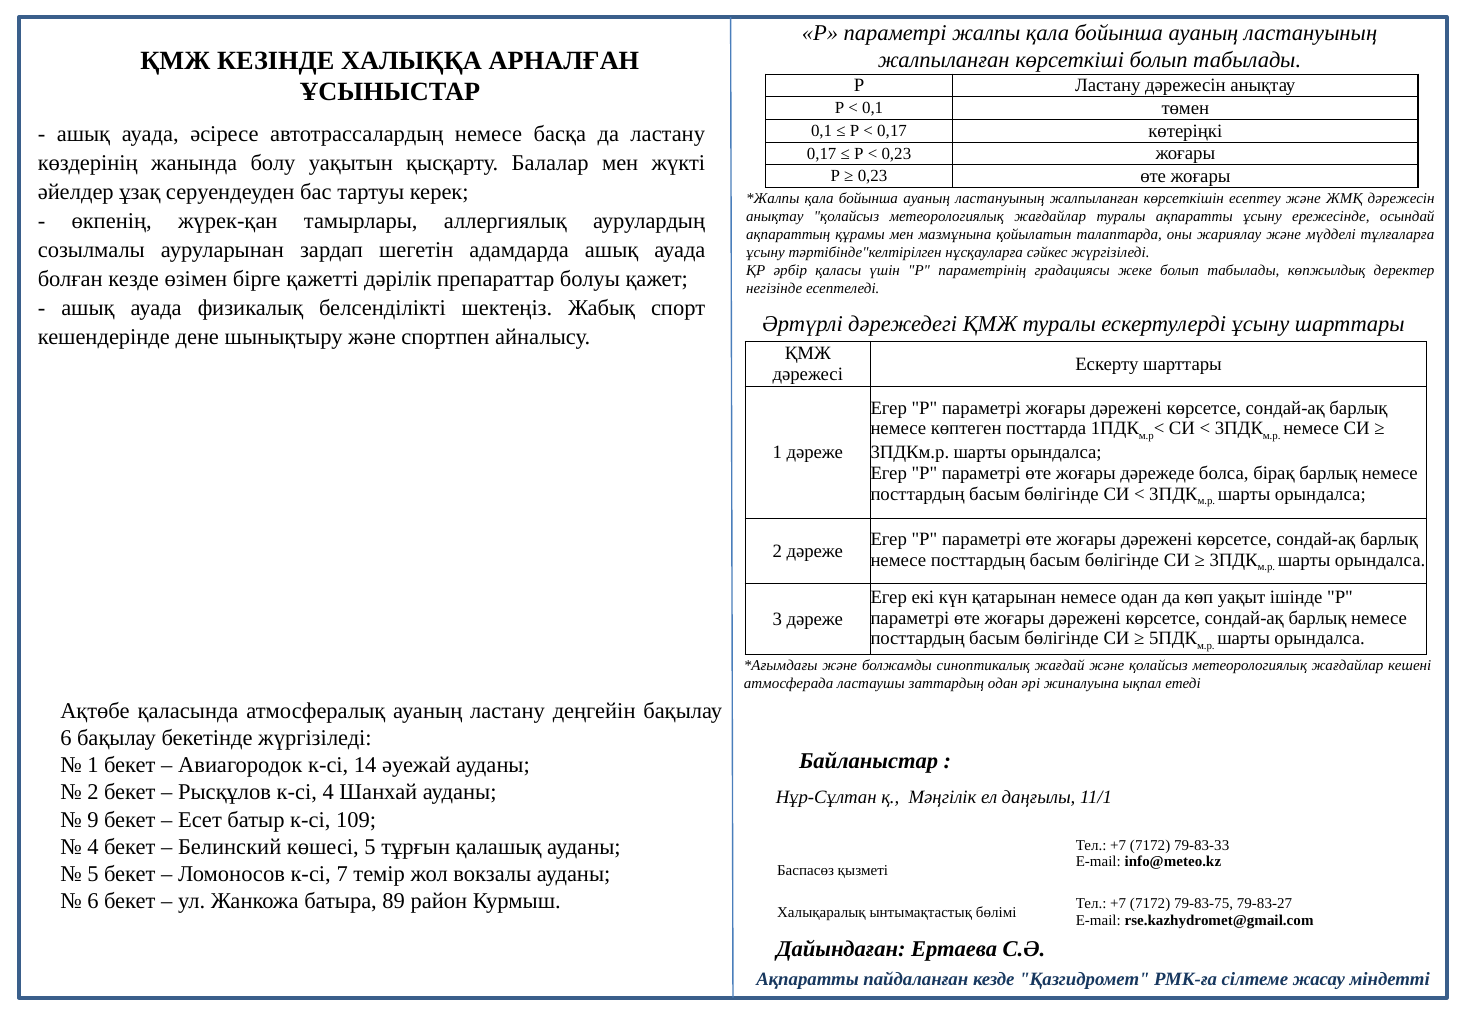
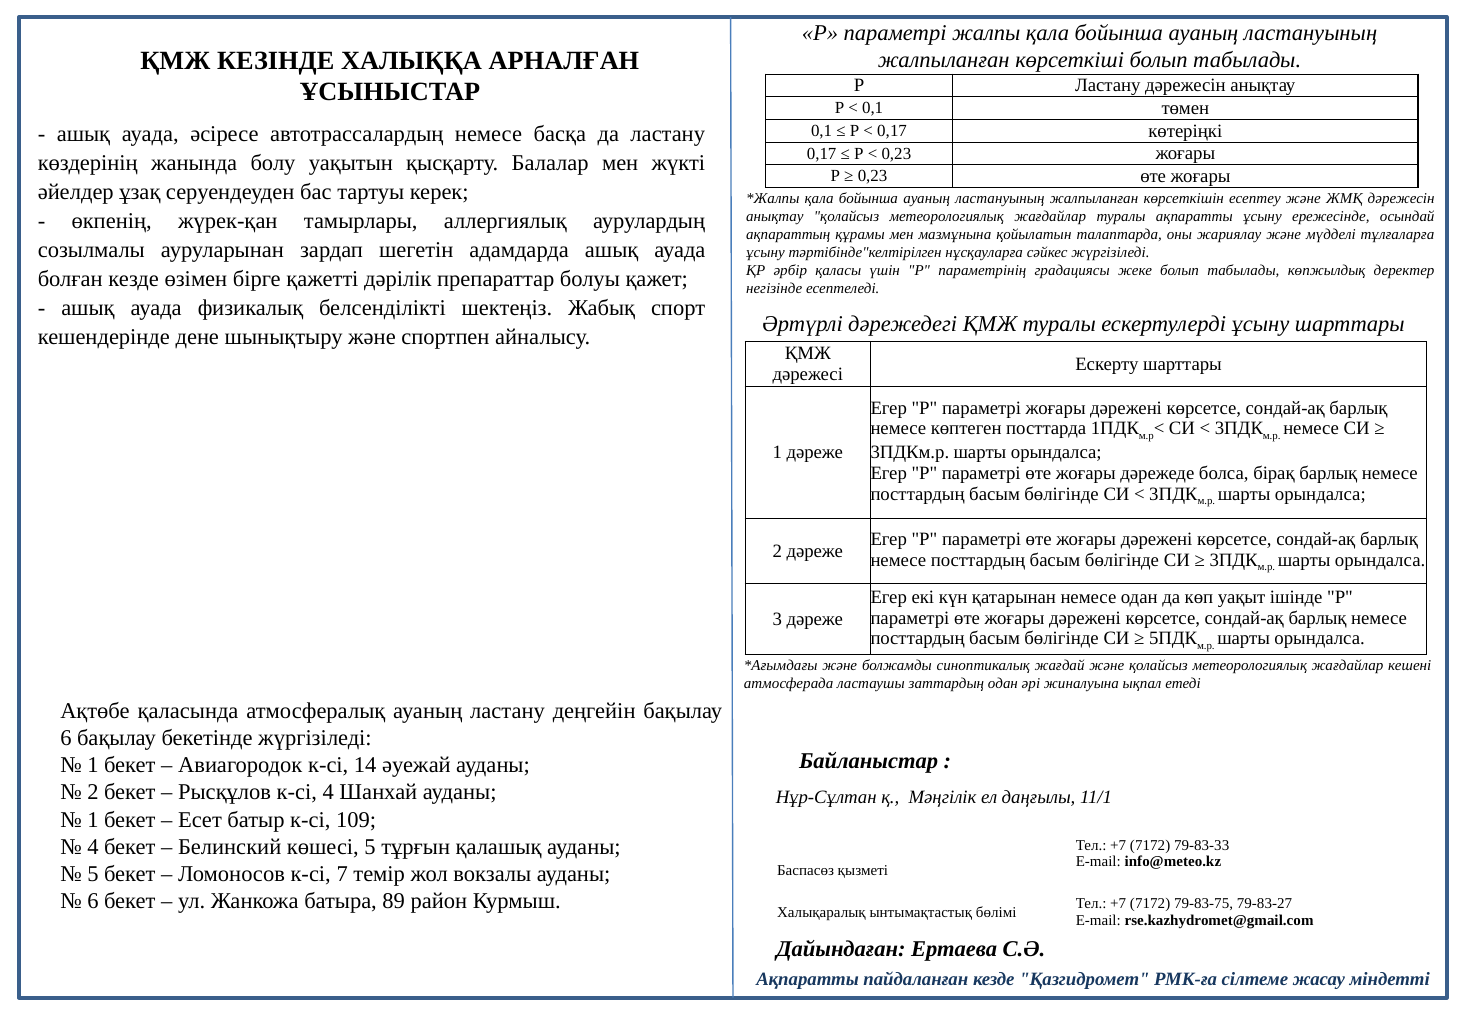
9 at (93, 820): 9 -> 1
